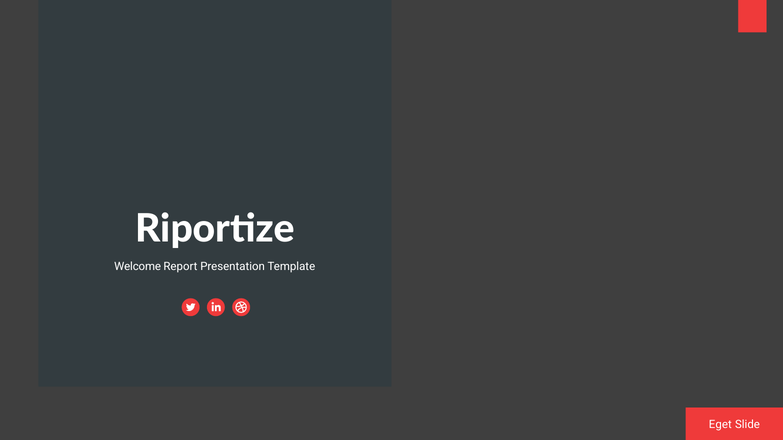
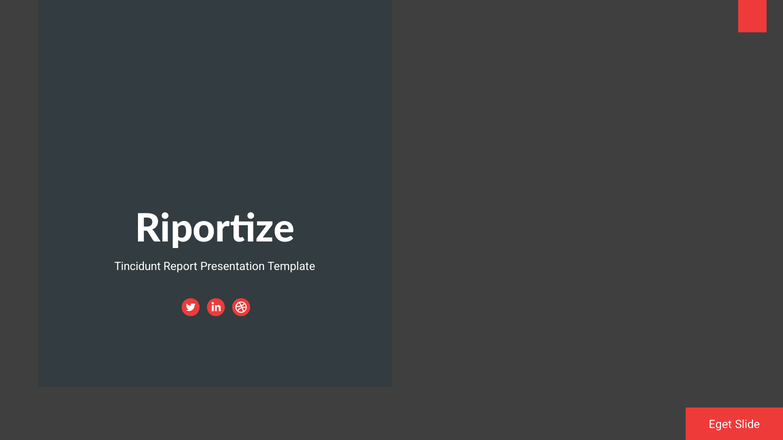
Welcome: Welcome -> Tincidunt
